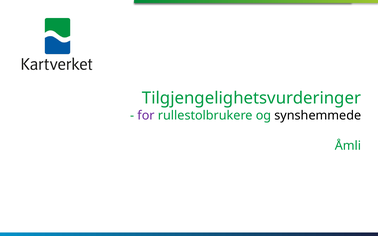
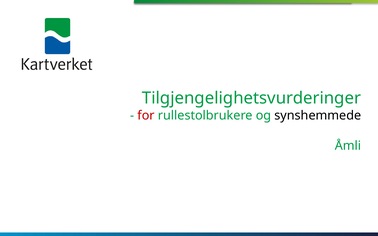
for colour: purple -> red
